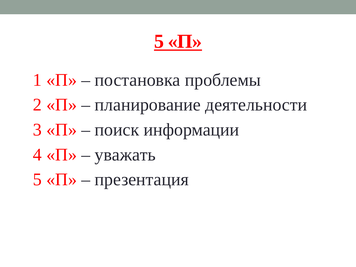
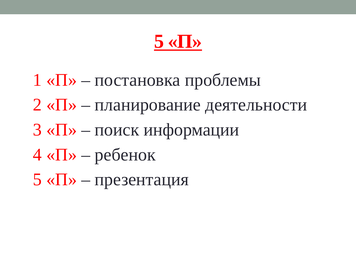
уважать: уважать -> ребенок
